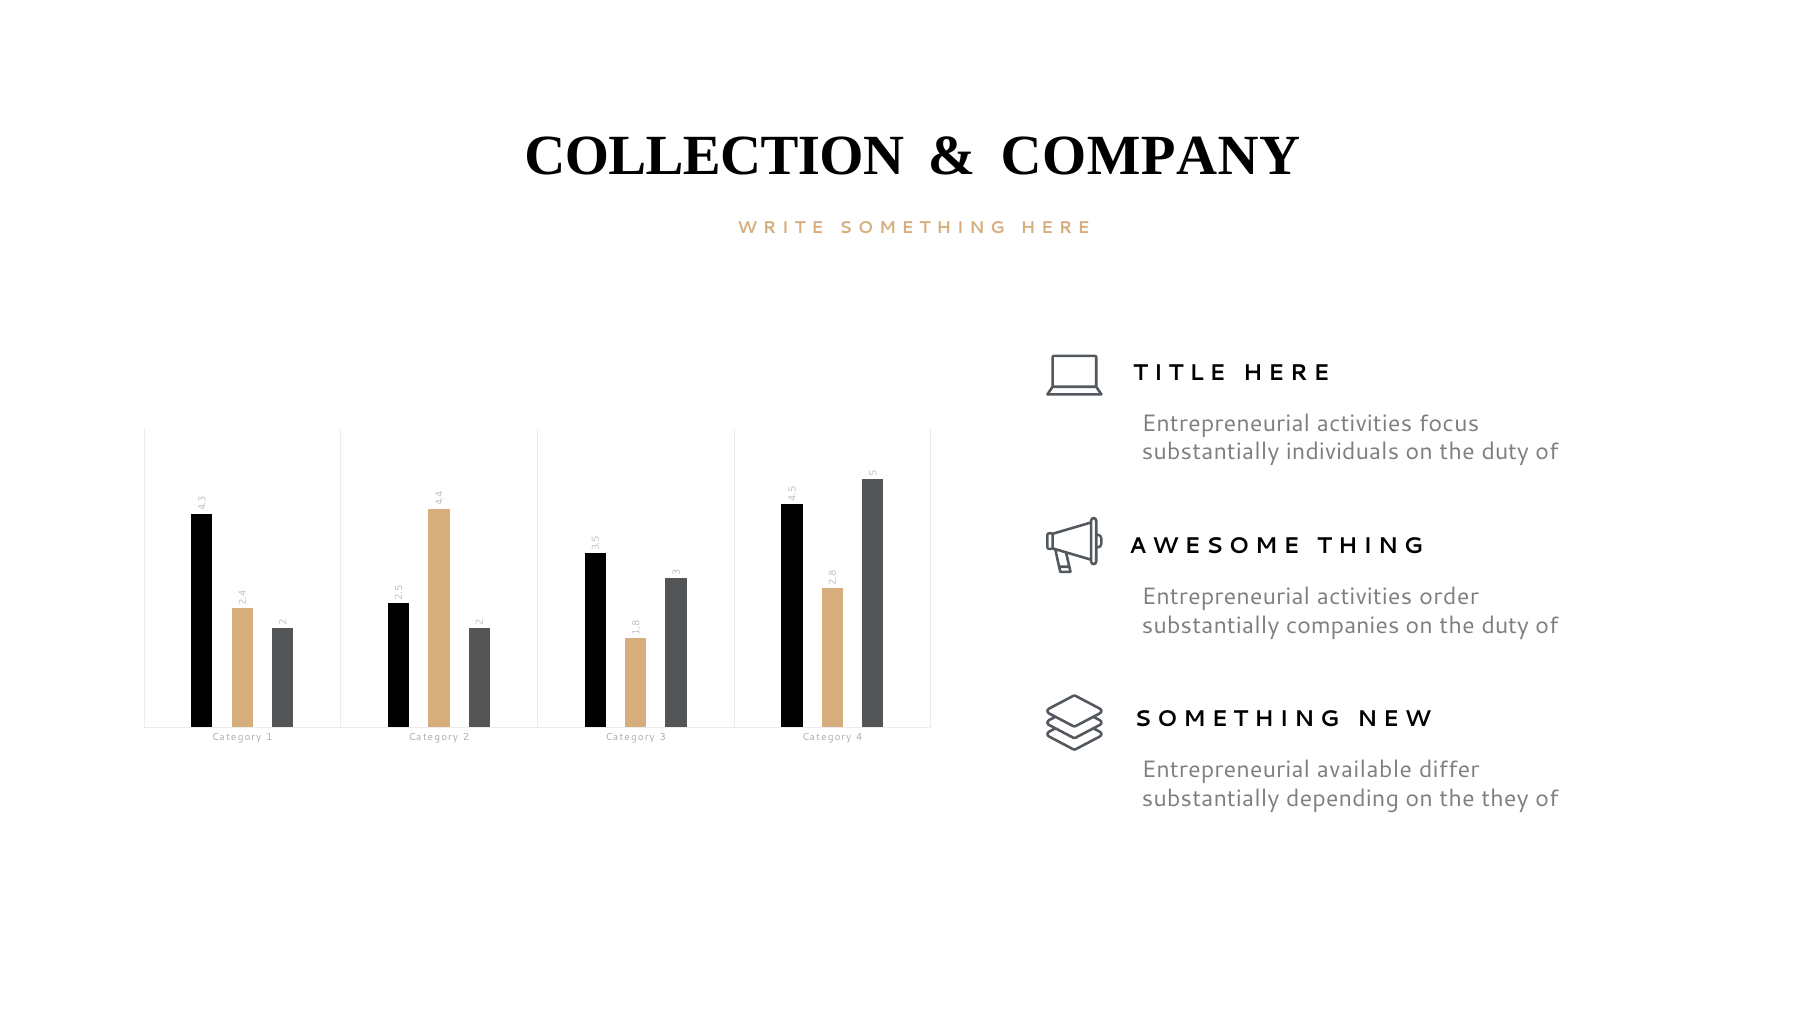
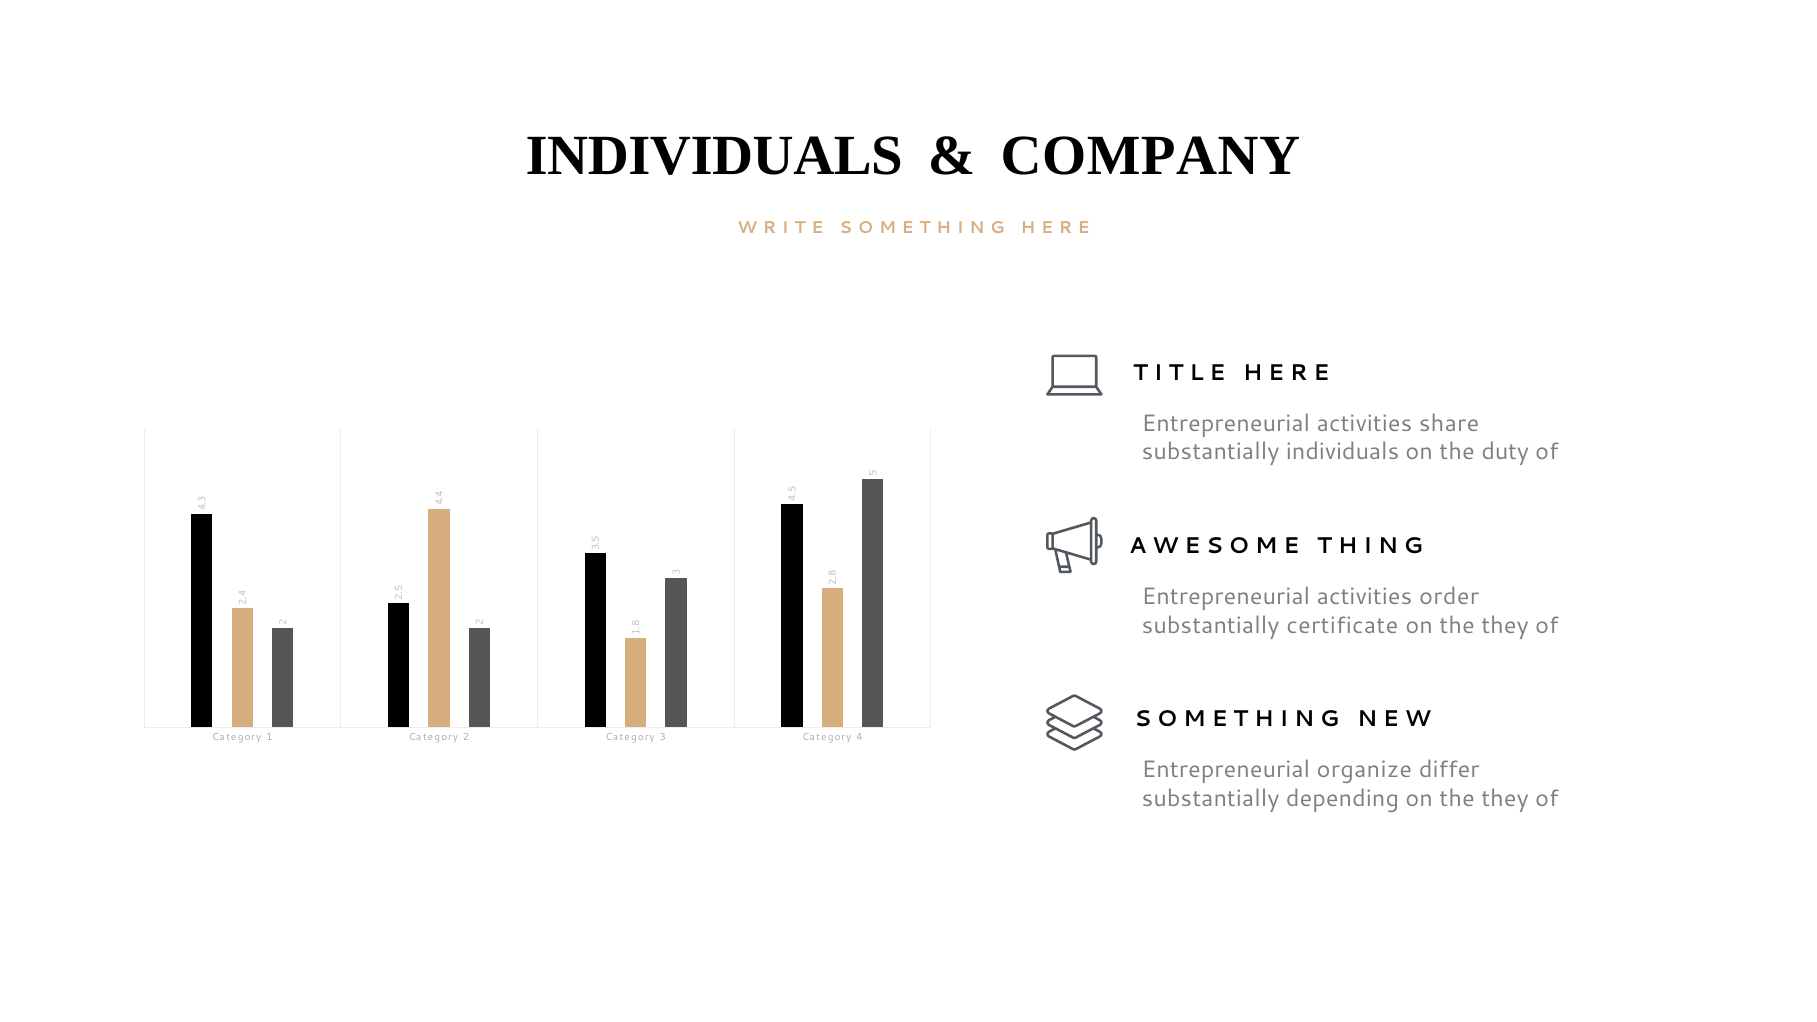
COLLECTION at (714, 156): COLLECTION -> INDIVIDUALS
focus: focus -> share
companies: companies -> certificate
duty at (1505, 625): duty -> they
available: available -> organize
